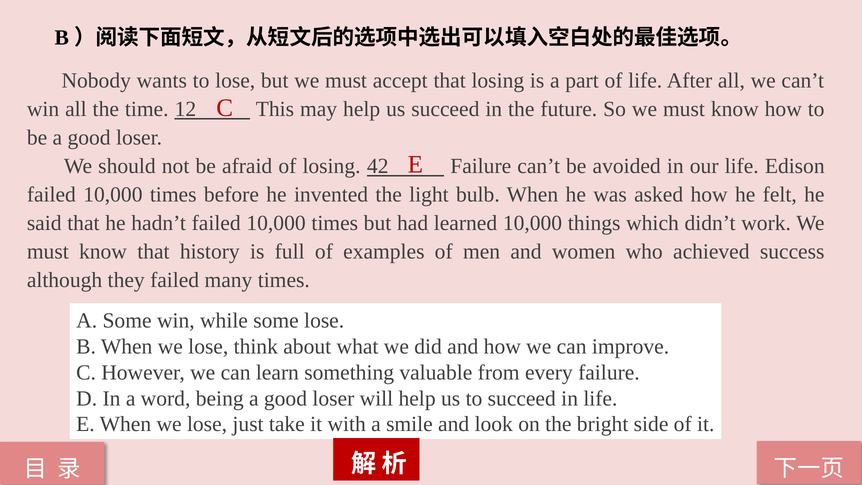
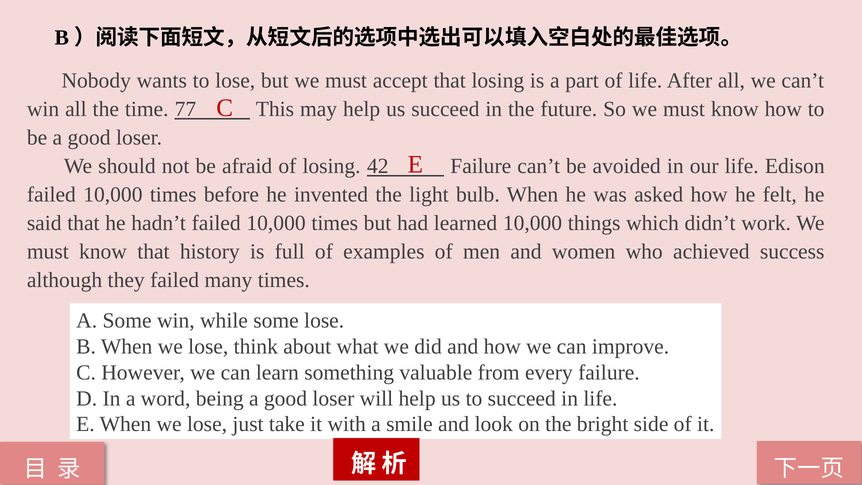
12: 12 -> 77
